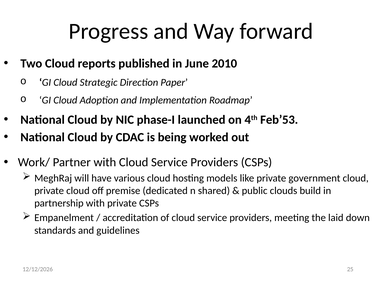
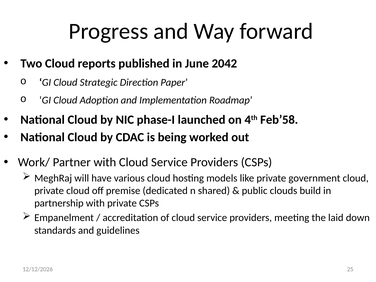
2010: 2010 -> 2042
Feb’53: Feb’53 -> Feb’58
